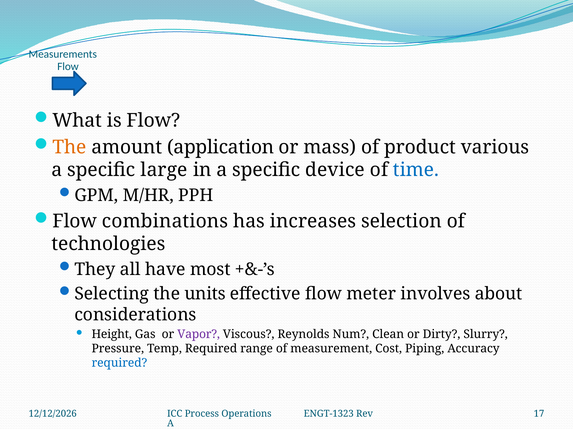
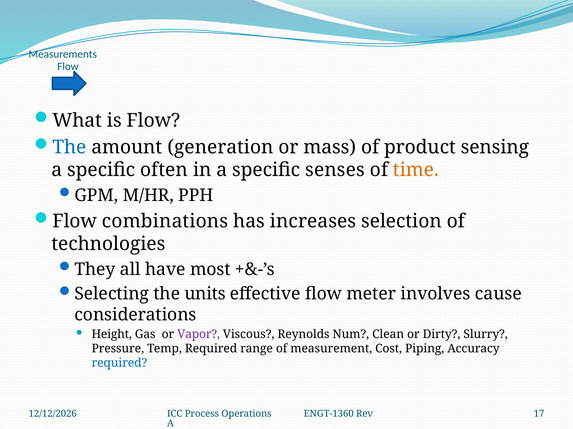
The at (69, 147) colour: orange -> blue
application: application -> generation
various: various -> sensing
large: large -> often
device: device -> senses
time colour: blue -> orange
about: about -> cause
ENGT-1323: ENGT-1323 -> ENGT-1360
